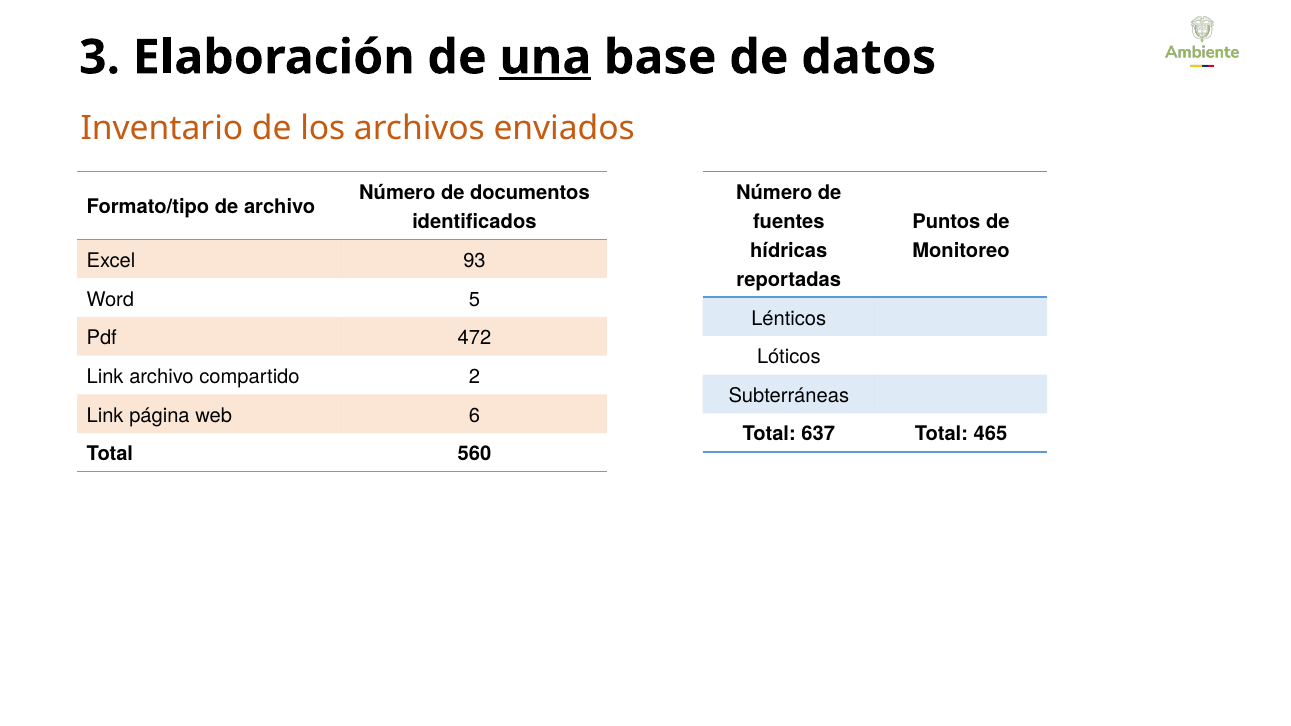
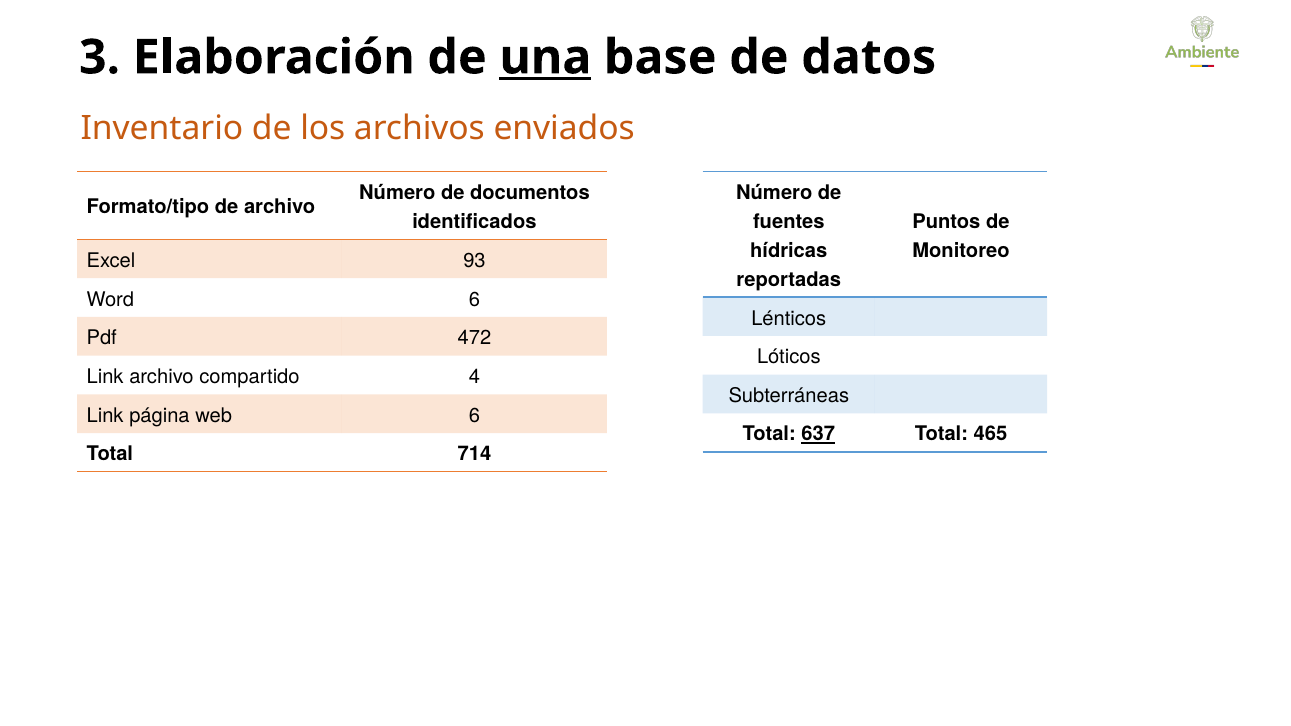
Word 5: 5 -> 6
2: 2 -> 4
637 underline: none -> present
560: 560 -> 714
